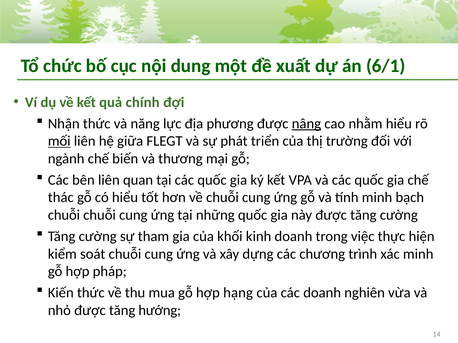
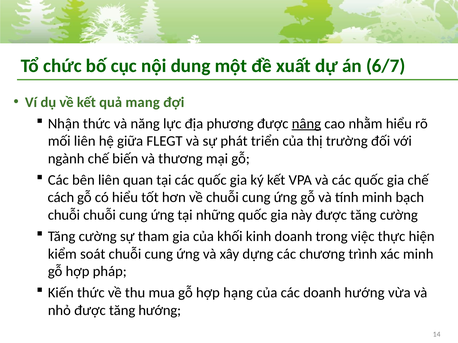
6/1: 6/1 -> 6/7
chính: chính -> mang
mối underline: present -> none
thác: thác -> cách
doanh nghiên: nghiên -> hướng
